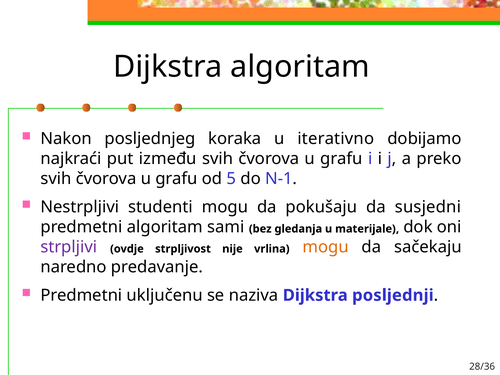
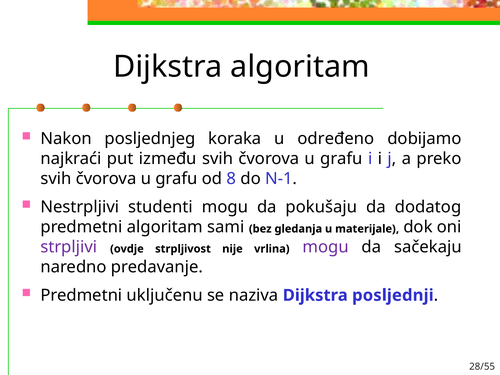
iterativno: iterativno -> određeno
5: 5 -> 8
susjedni: susjedni -> dodatog
mogu at (326, 247) colour: orange -> purple
28/36: 28/36 -> 28/55
